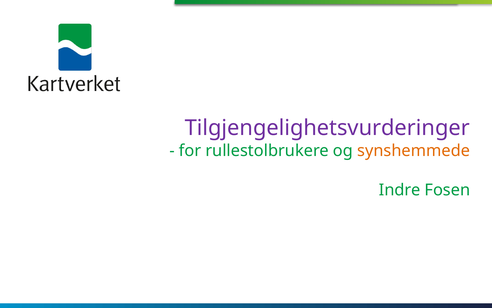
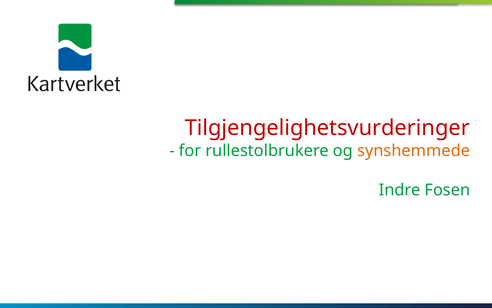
Tilgjengelighetsvurderinger colour: purple -> red
